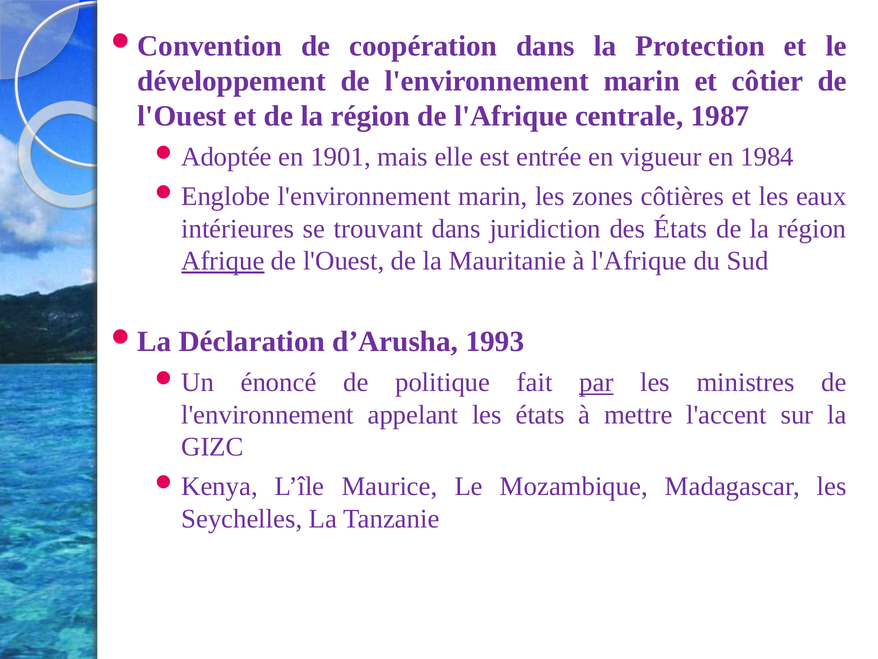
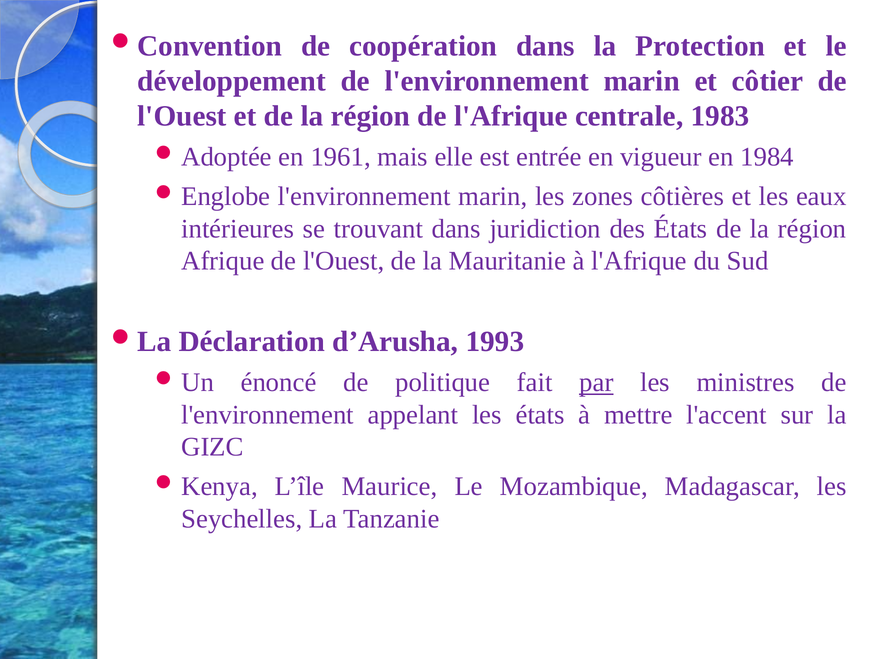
1987: 1987 -> 1983
1901: 1901 -> 1961
Afrique underline: present -> none
